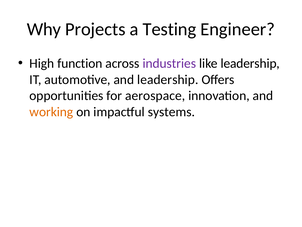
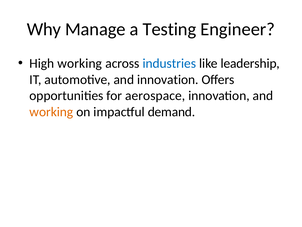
Projects: Projects -> Manage
High function: function -> working
industries colour: purple -> blue
and leadership: leadership -> innovation
systems: systems -> demand
